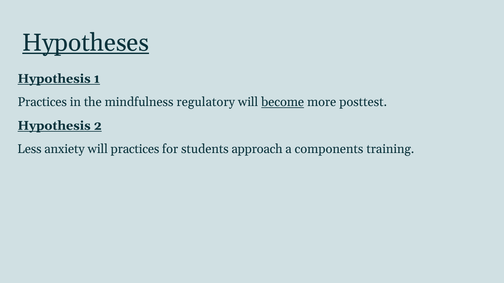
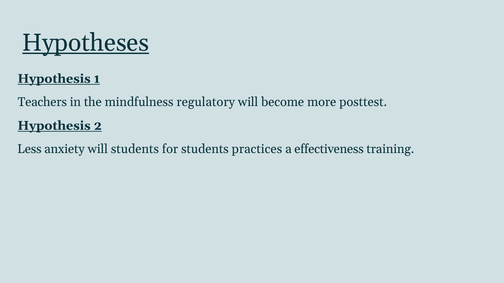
Practices at (42, 102): Practices -> Teachers
become underline: present -> none
will practices: practices -> students
approach: approach -> practices
components: components -> effectiveness
